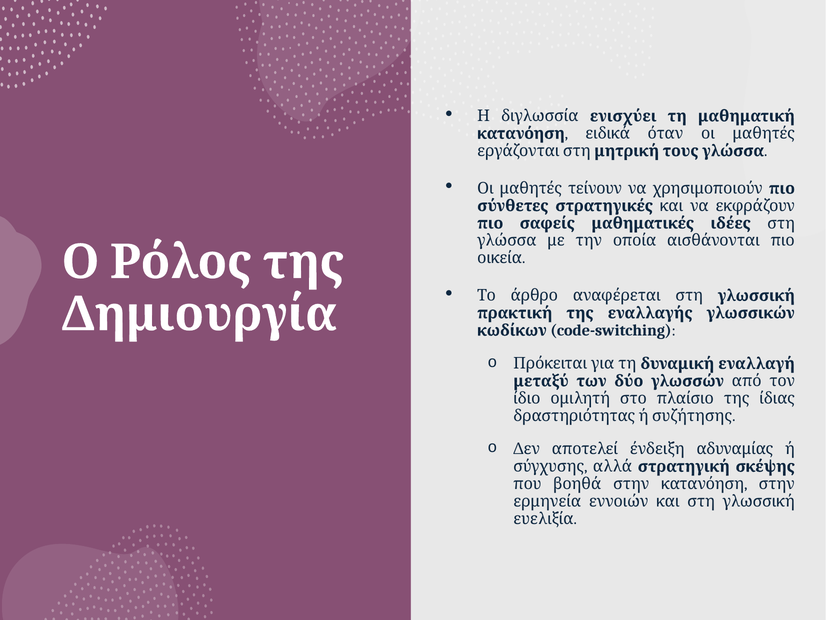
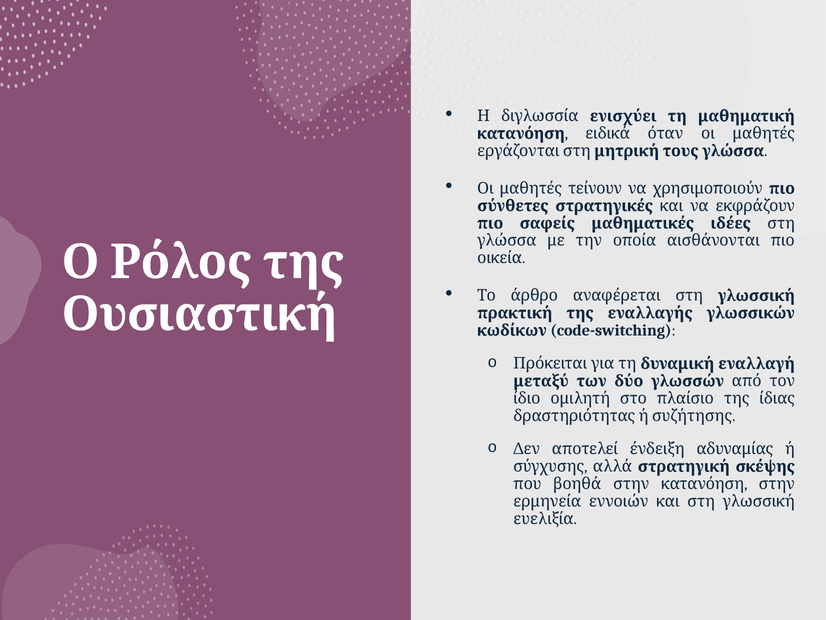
Δημιουργία: Δημιουργία -> Ουσιαστική
